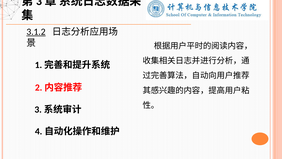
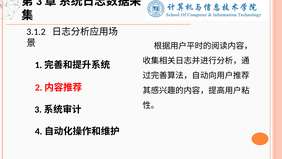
3.1.2 underline: present -> none
